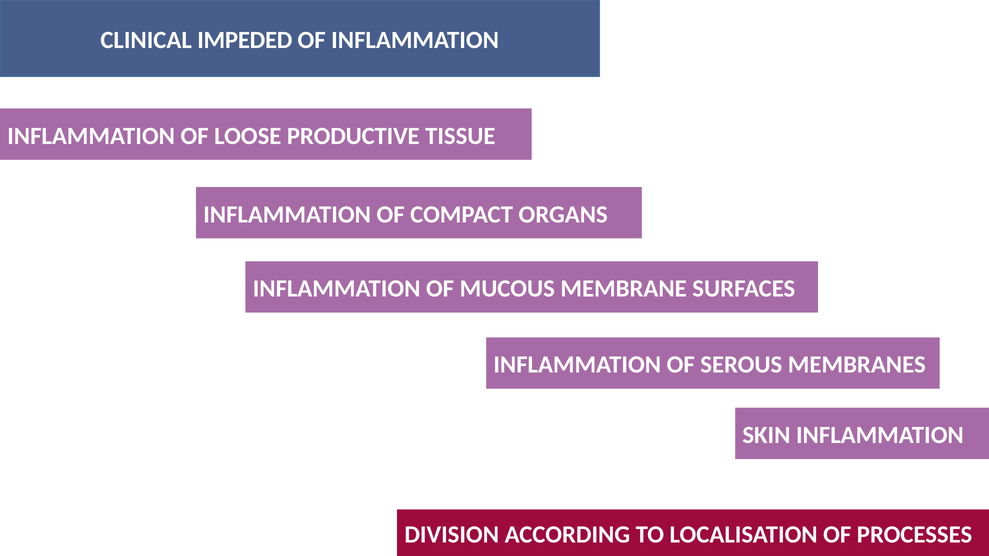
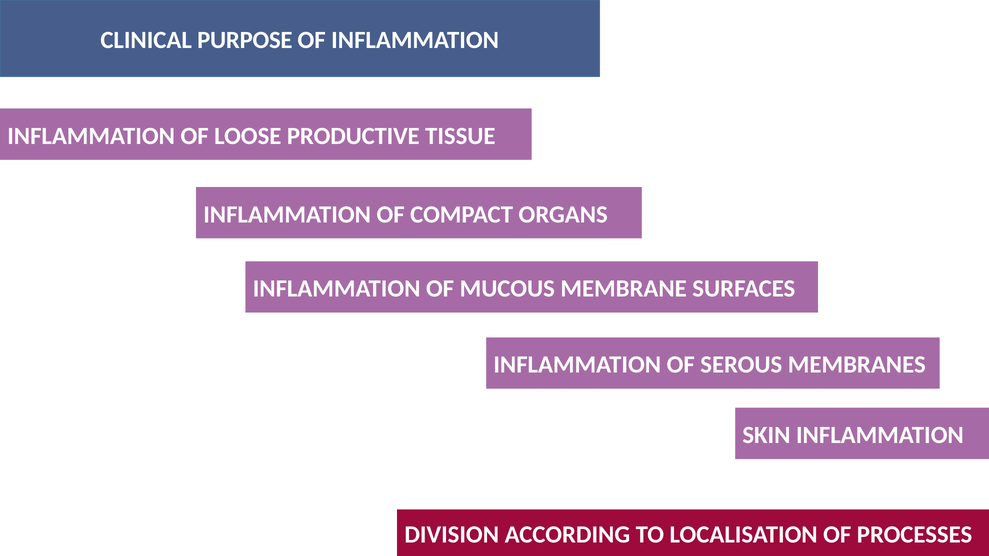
IMPEDED: IMPEDED -> PURPOSE
